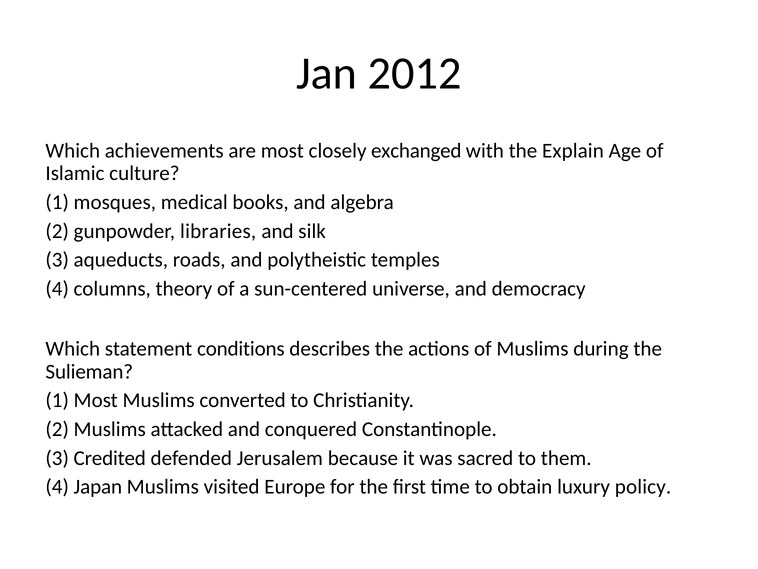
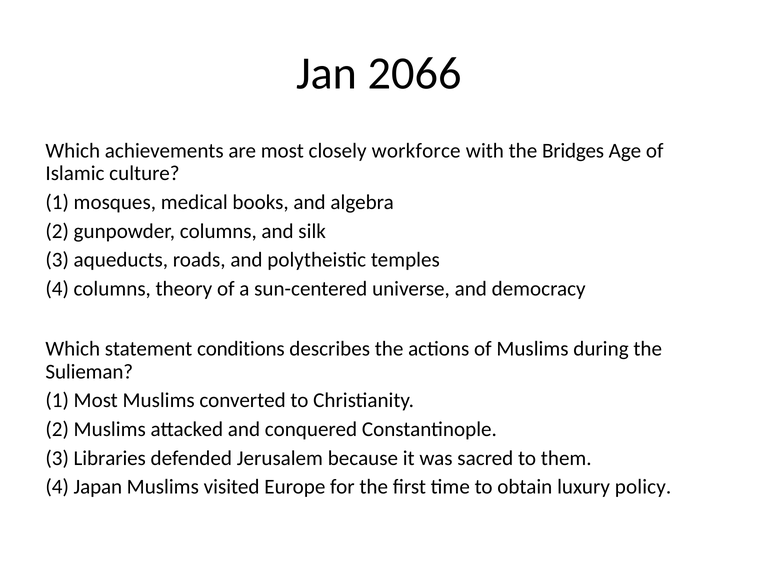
2012: 2012 -> 2066
exchanged: exchanged -> workforce
Explain: Explain -> Bridges
gunpowder libraries: libraries -> columns
Credited: Credited -> Libraries
